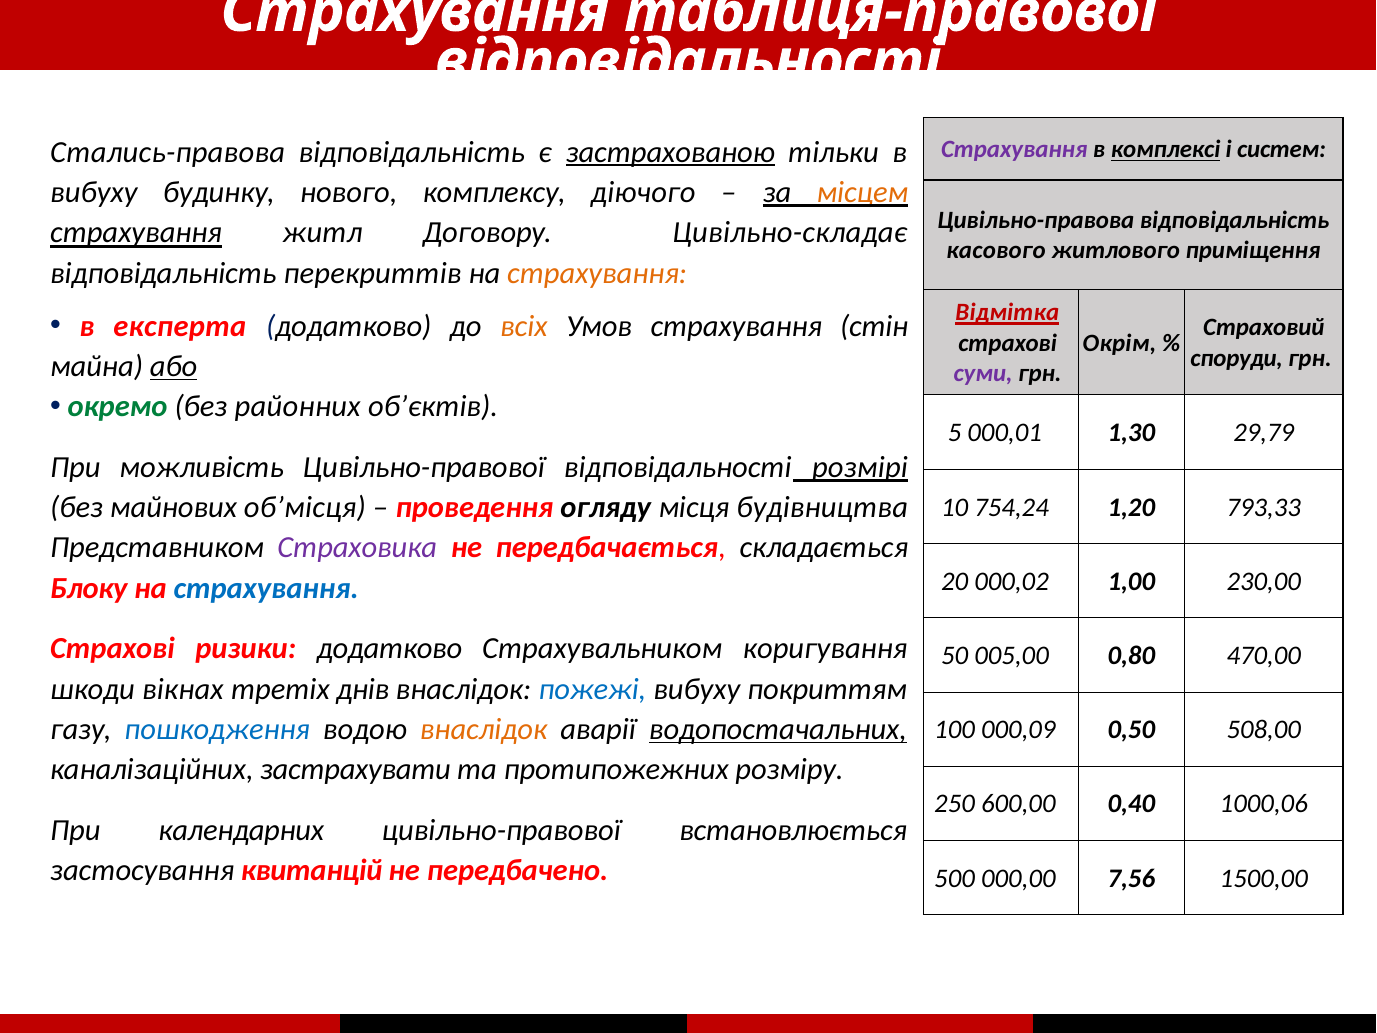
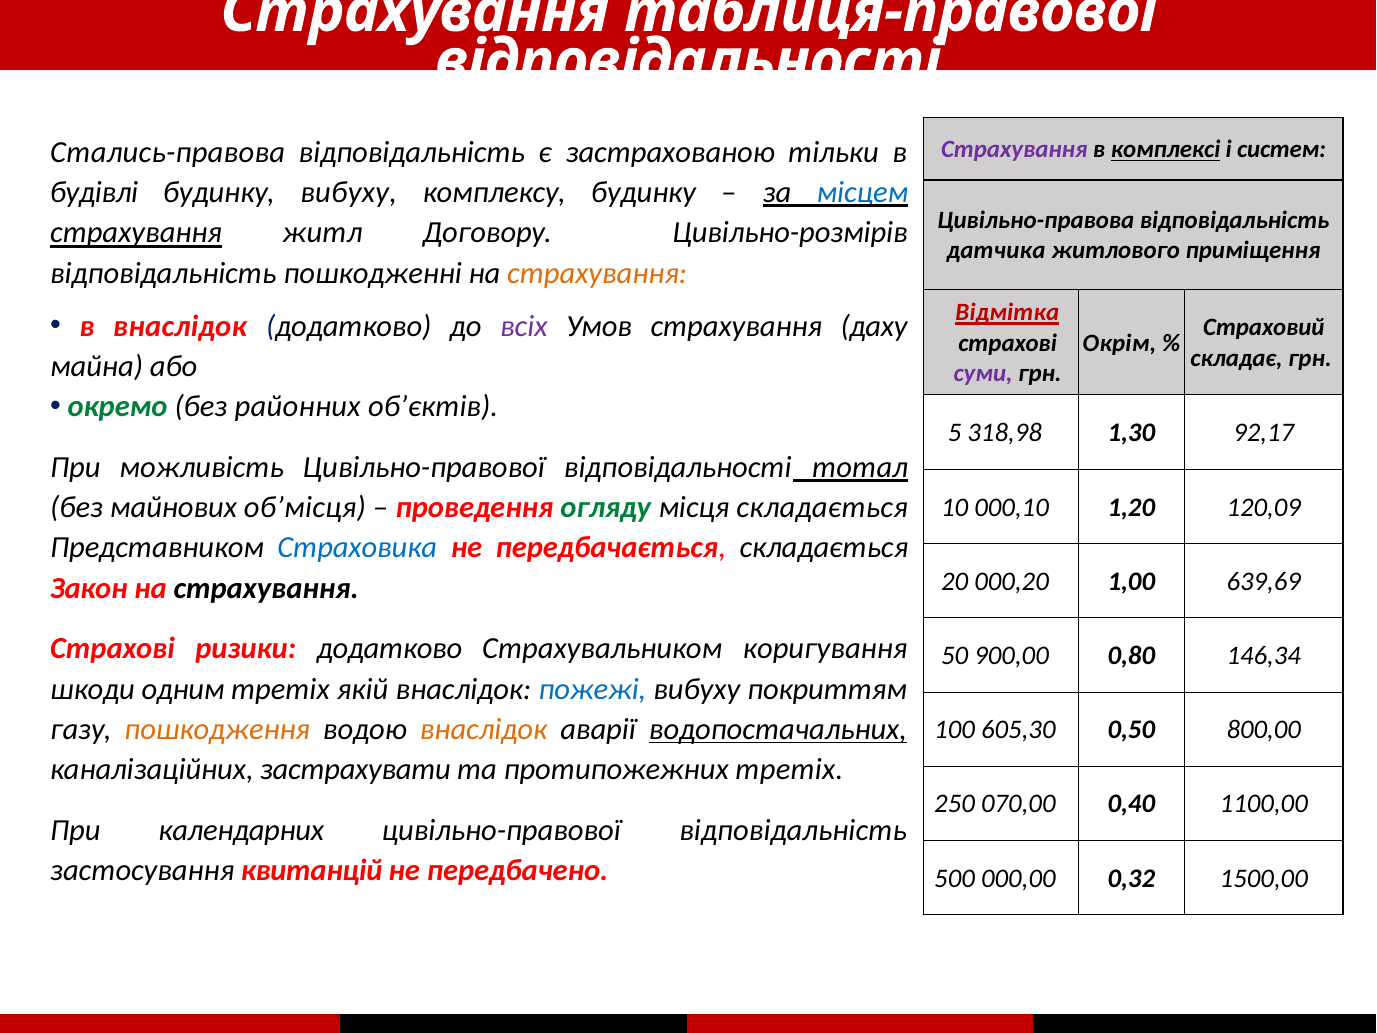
застрахованою underline: present -> none
вибуху at (94, 192): вибуху -> будівлі
будинку нового: нового -> вибуху
комплексу діючого: діючого -> будинку
місцем colour: orange -> blue
Цивільно-складає: Цивільно-складає -> Цивільно-розмірів
касового: касового -> датчика
перекриттів: перекриттів -> пошкодженні
в експерта: експерта -> внаслідок
всіх colour: orange -> purple
стін: стін -> даху
споруди: споруди -> складає
або underline: present -> none
000,01: 000,01 -> 318,98
29,79: 29,79 -> 92,17
розмірі: розмірі -> тотал
огляду colour: black -> green
місця будівництва: будівництва -> складається
754,24: 754,24 -> 000,10
793,33: 793,33 -> 120,09
Страховика colour: purple -> blue
000,02: 000,02 -> 000,20
230,00: 230,00 -> 639,69
Блоку: Блоку -> Закон
страхування at (266, 588) colour: blue -> black
005,00: 005,00 -> 900,00
470,00: 470,00 -> 146,34
вікнах: вікнах -> одним
днів: днів -> якій
пошкодження colour: blue -> orange
000,09: 000,09 -> 605,30
508,00: 508,00 -> 800,00
протипожежних розміру: розміру -> третіх
600,00: 600,00 -> 070,00
1000,06: 1000,06 -> 1100,00
цивільно-правової встановлюється: встановлюється -> відповідальність
7,56: 7,56 -> 0,32
